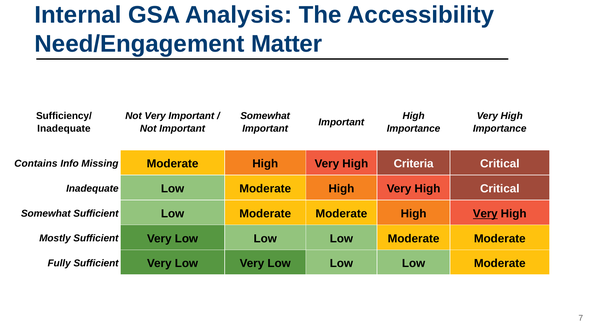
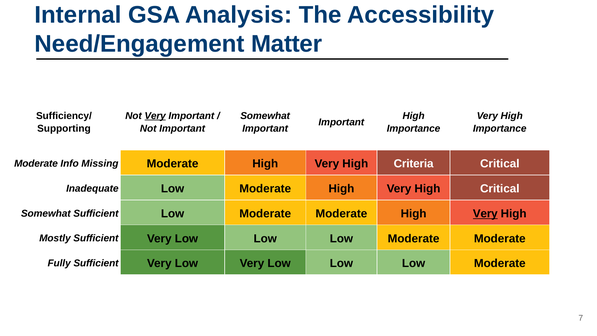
Very at (155, 116) underline: none -> present
Inadequate at (64, 129): Inadequate -> Supporting
Contains at (36, 163): Contains -> Moderate
